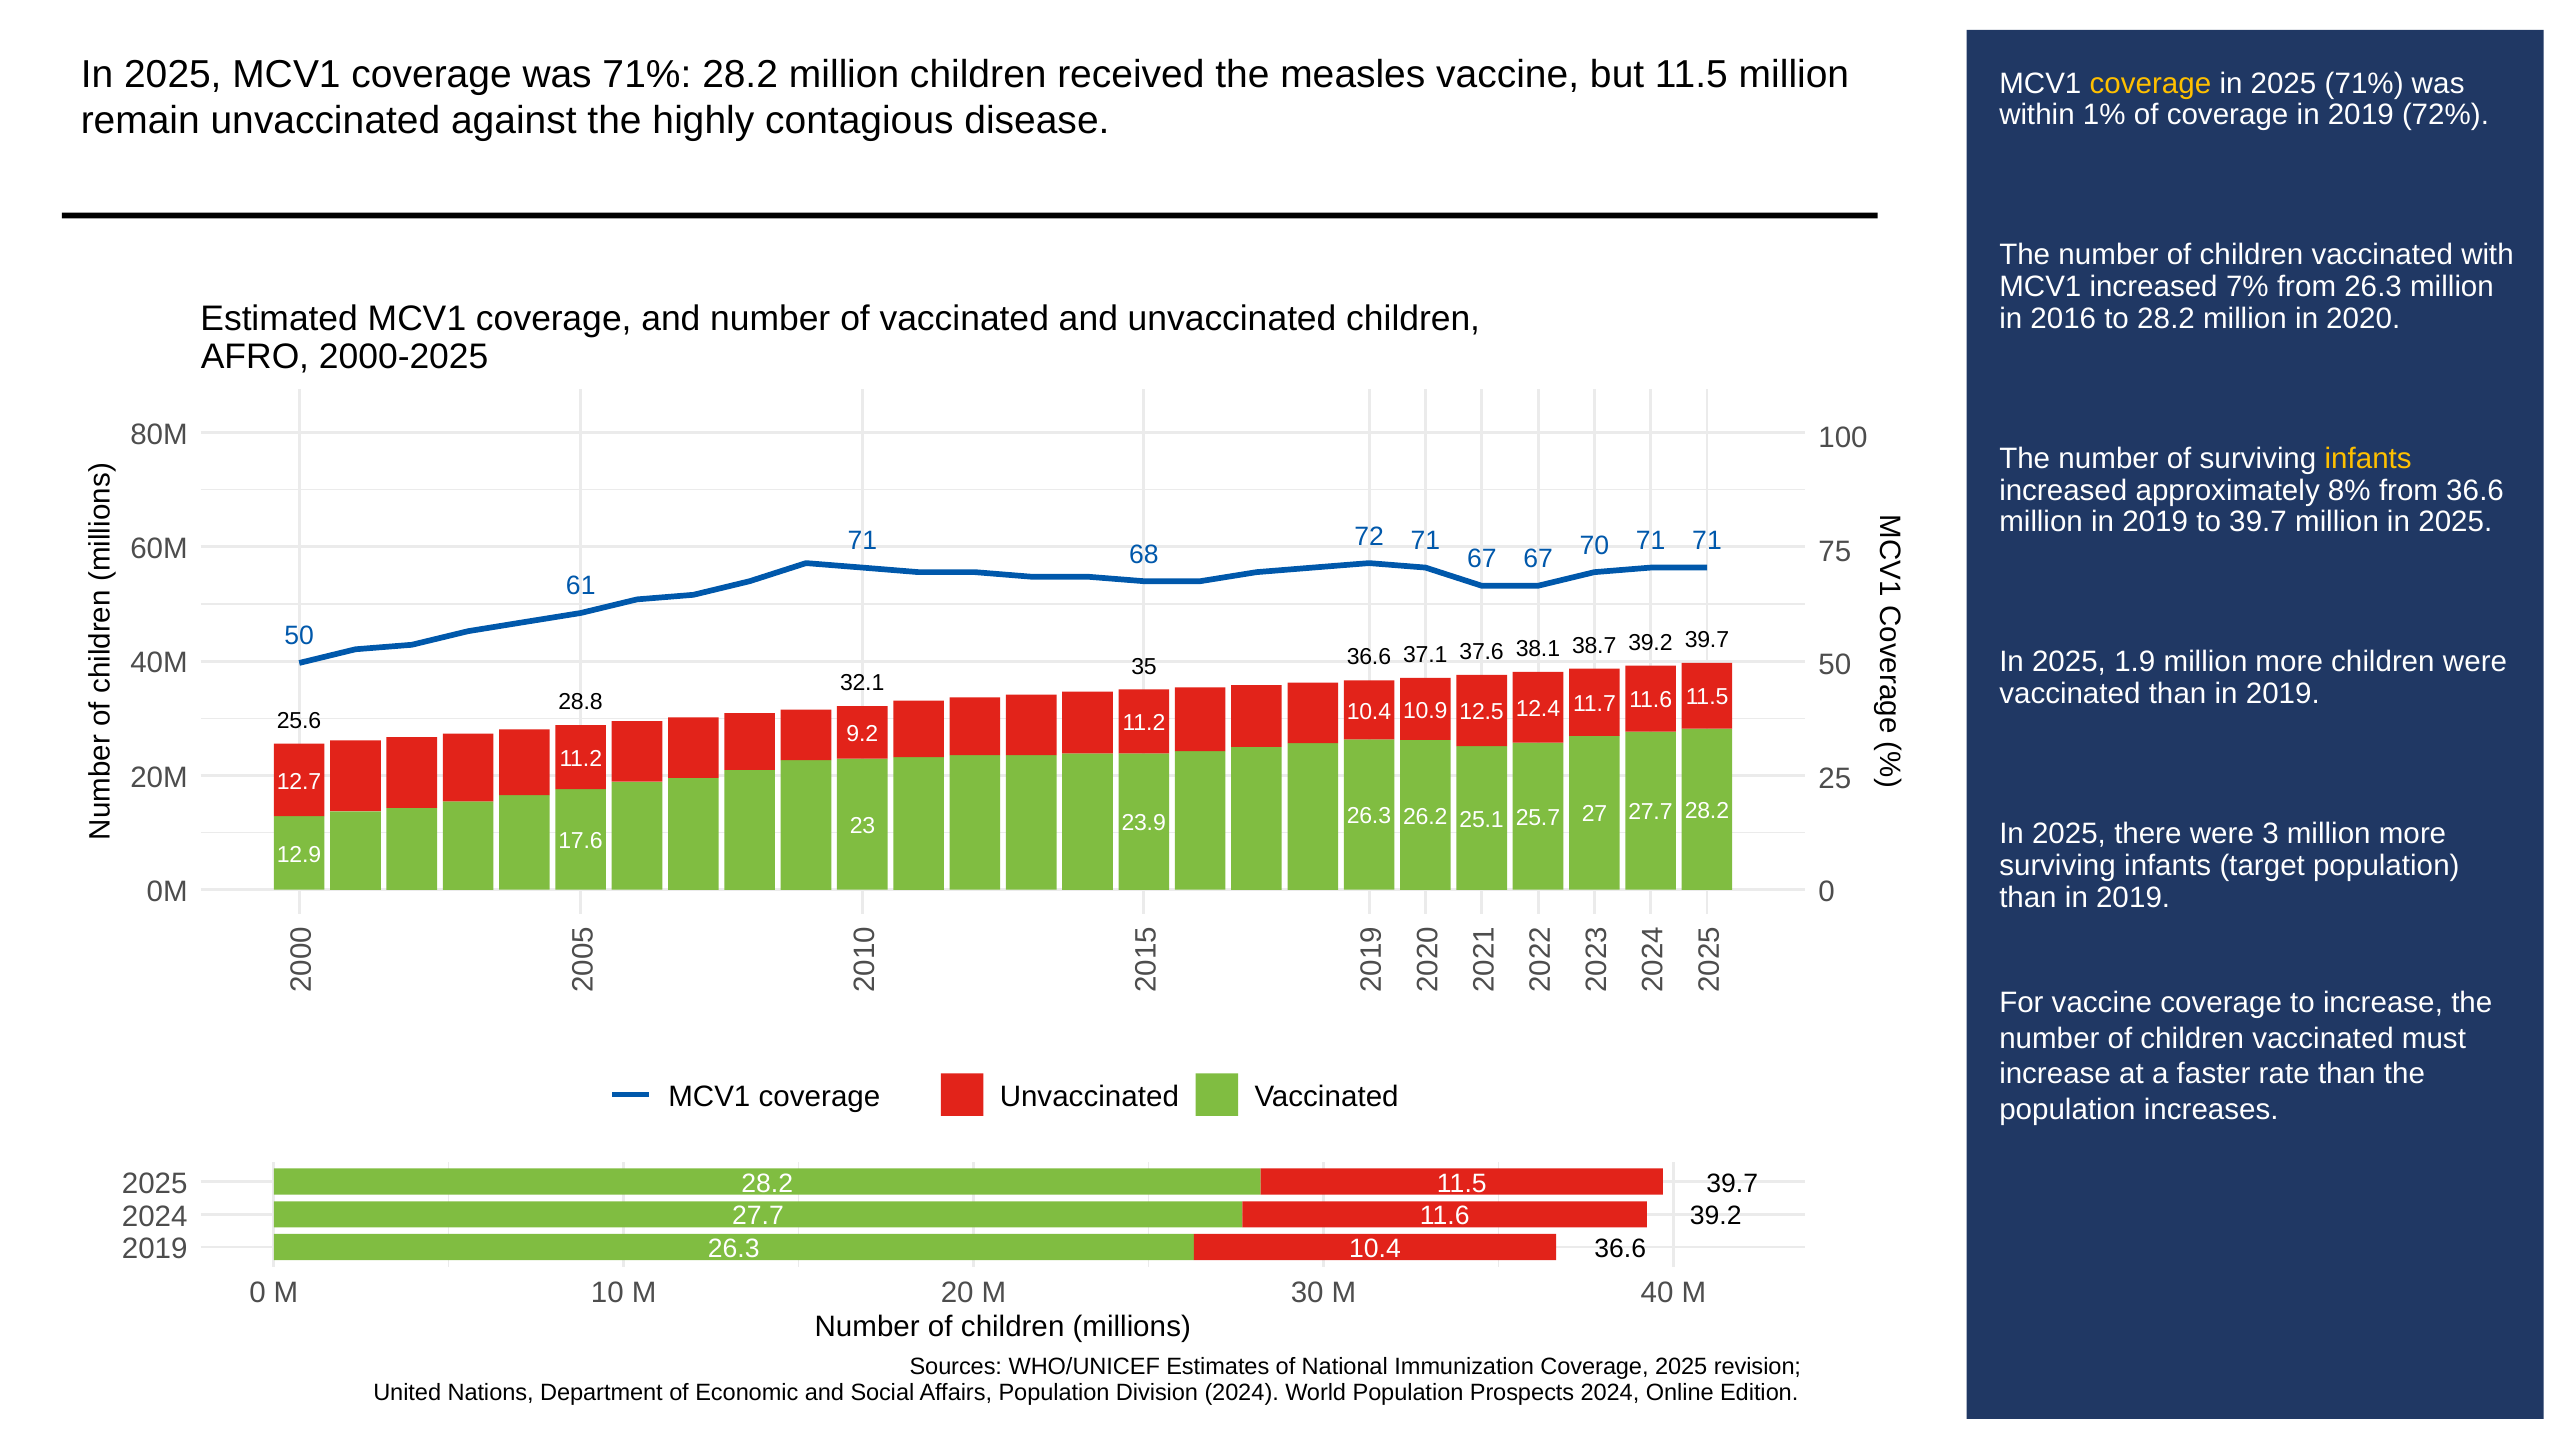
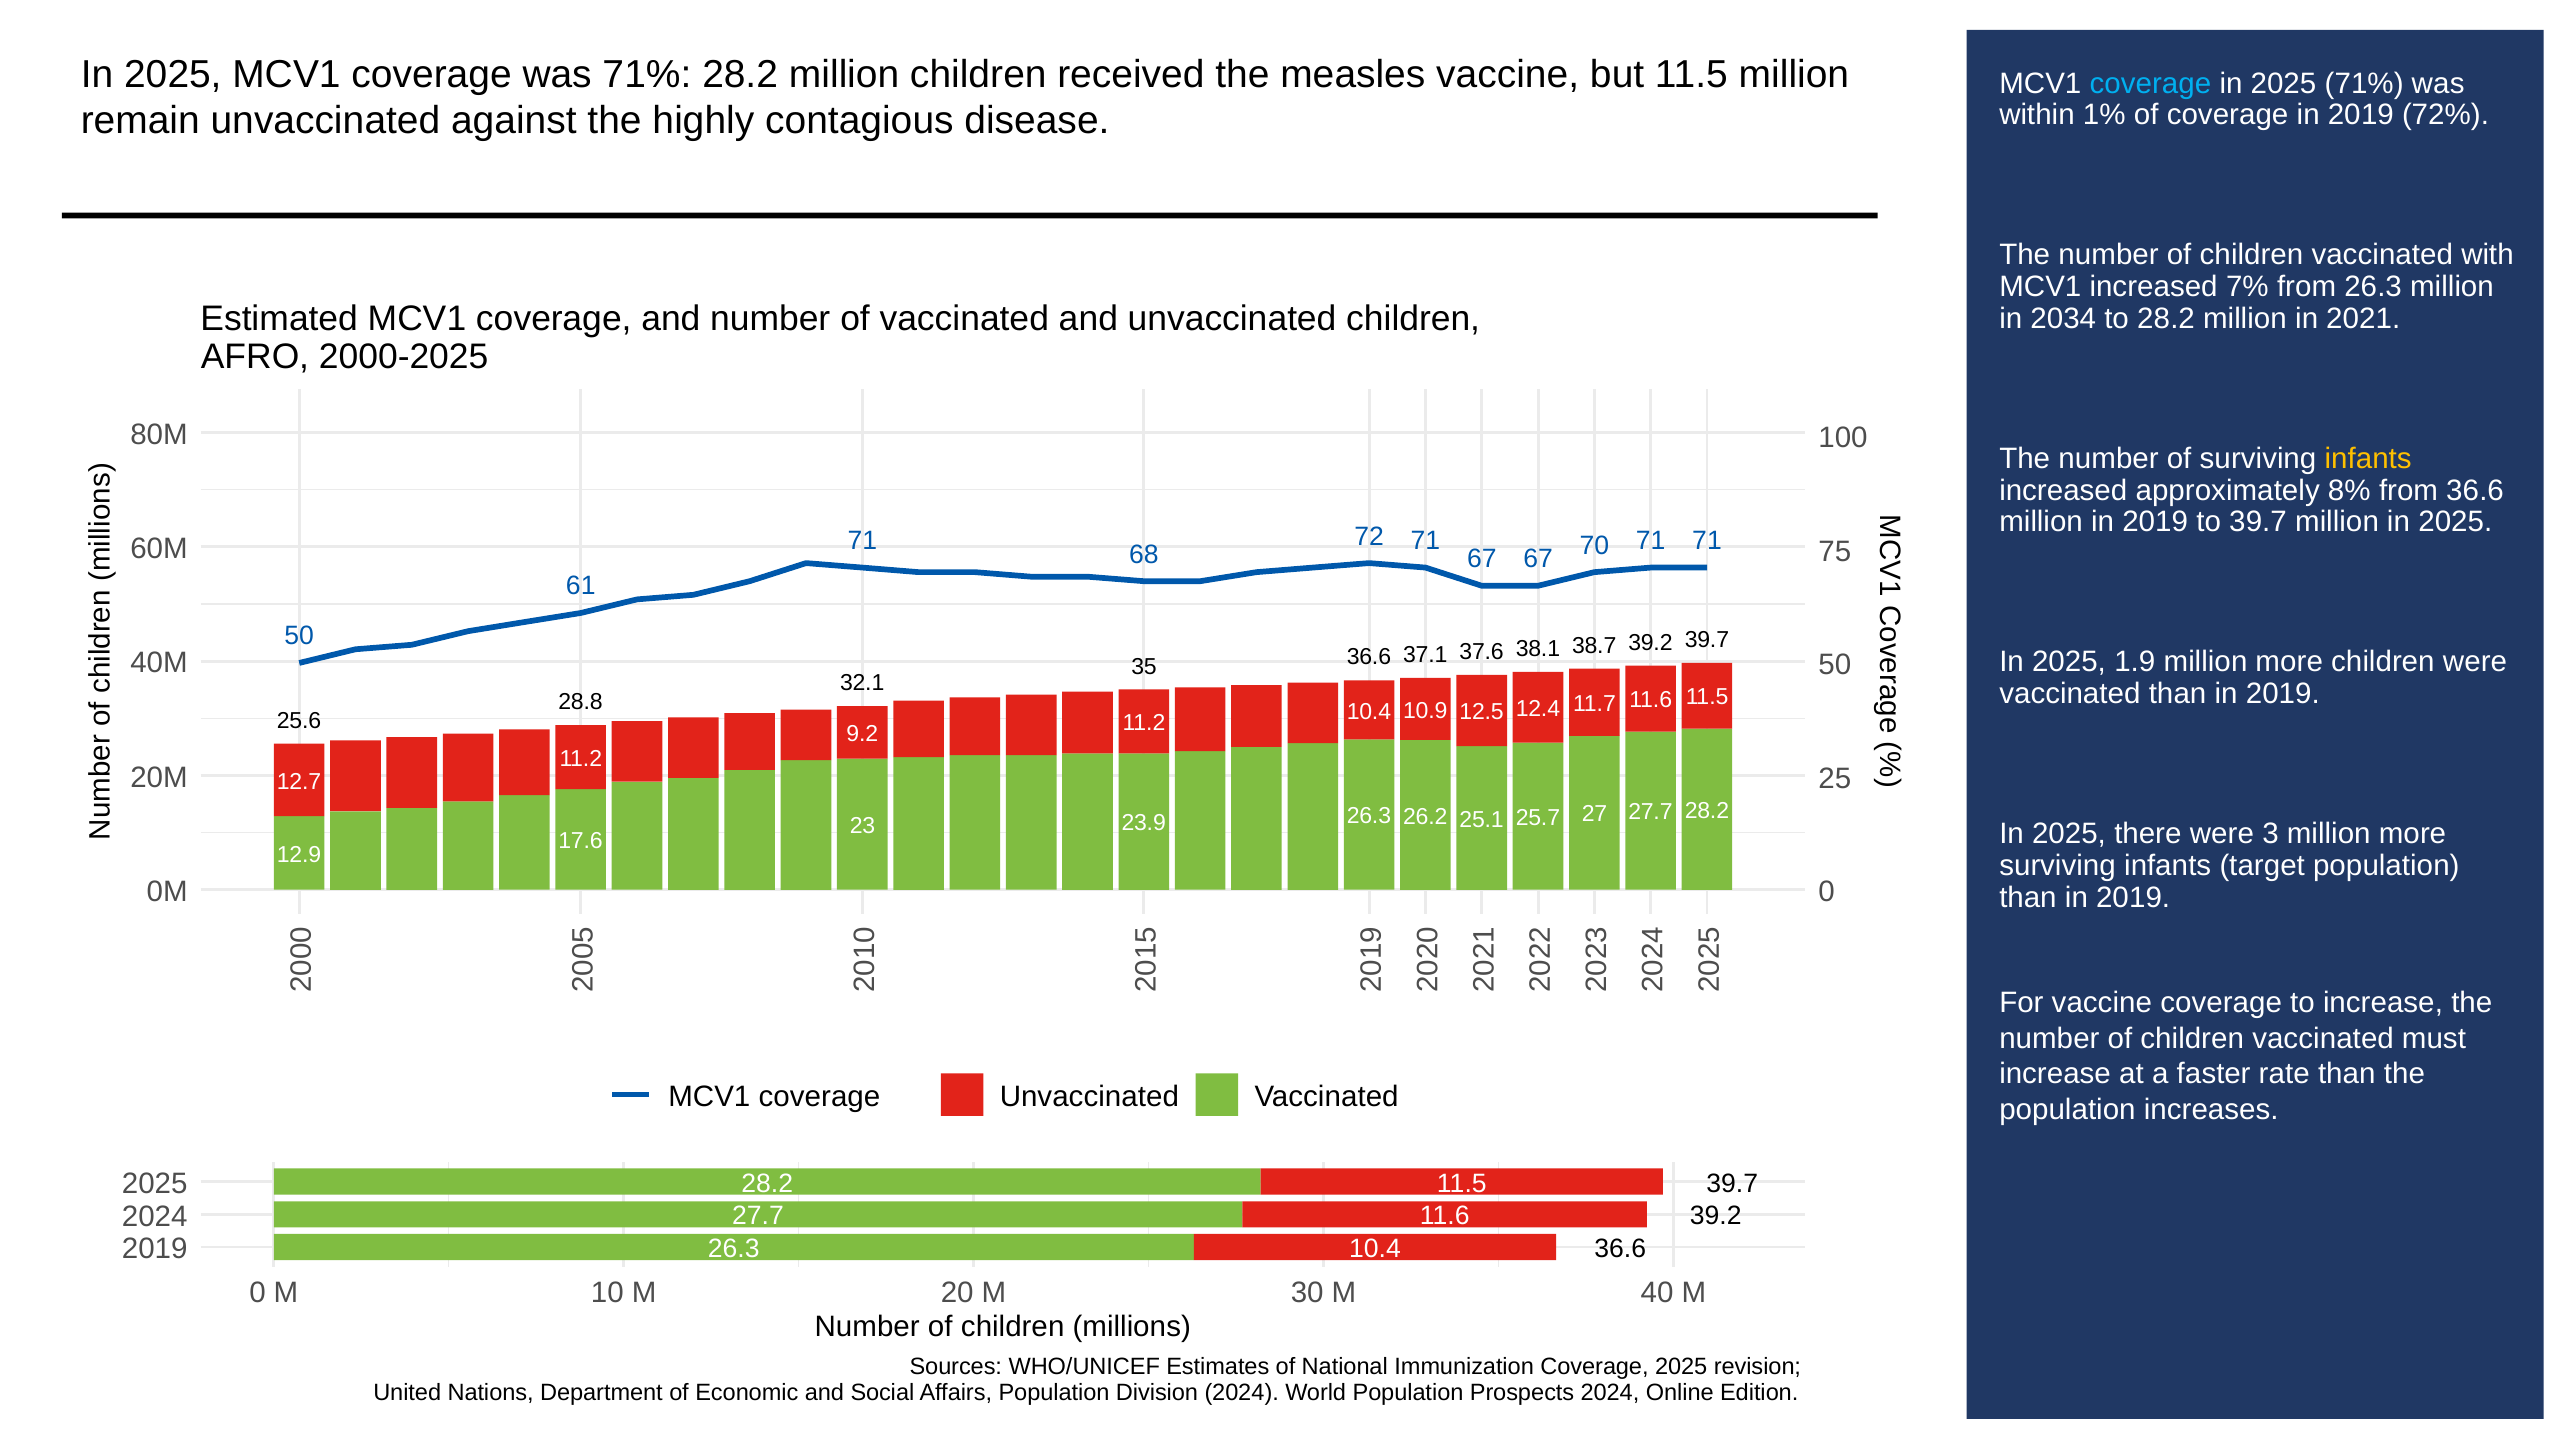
coverage at (2150, 83) colour: yellow -> light blue
2016: 2016 -> 2034
2020: 2020 -> 2021
